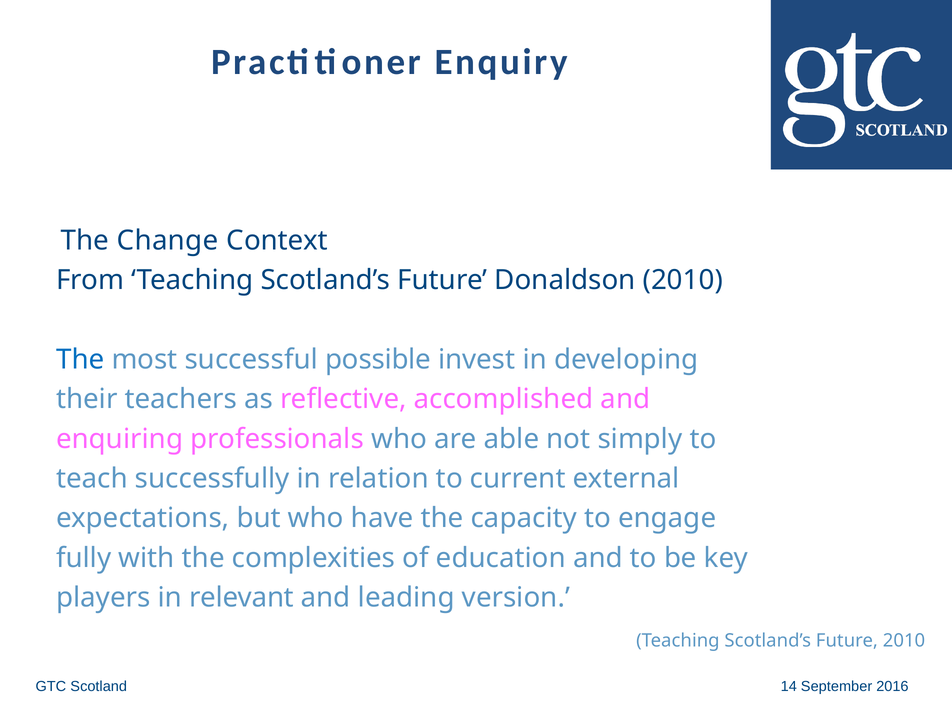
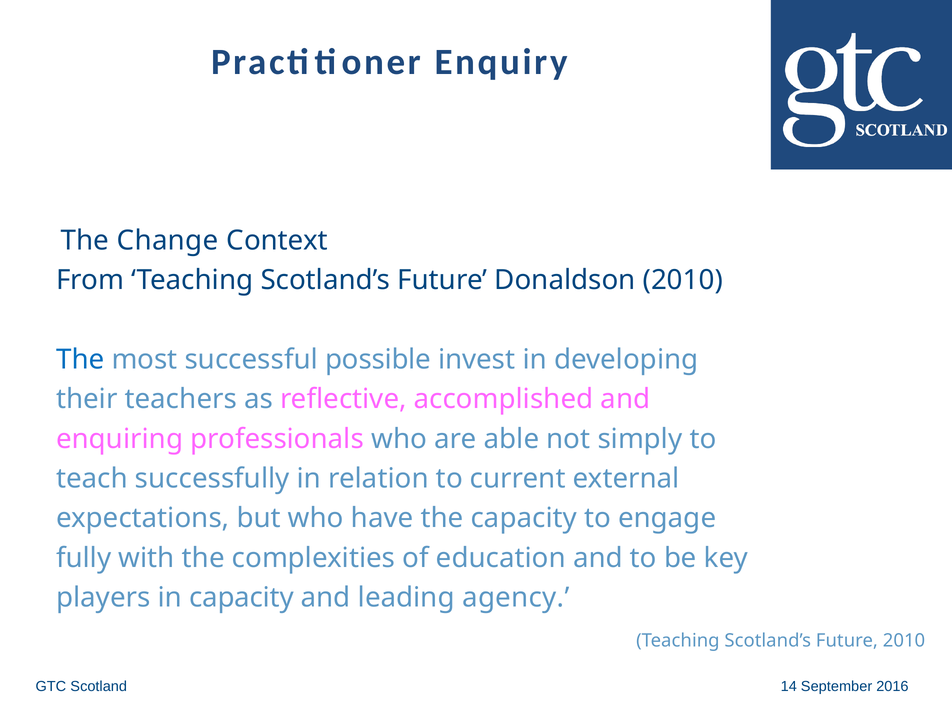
in relevant: relevant -> capacity
version: version -> agency
